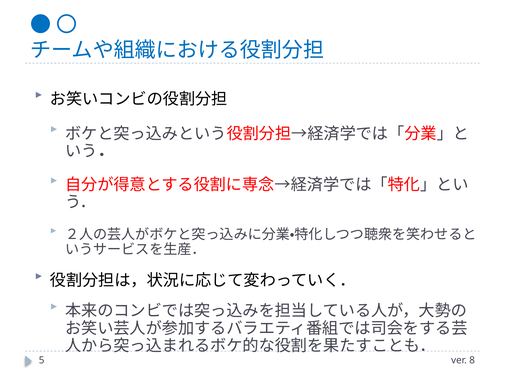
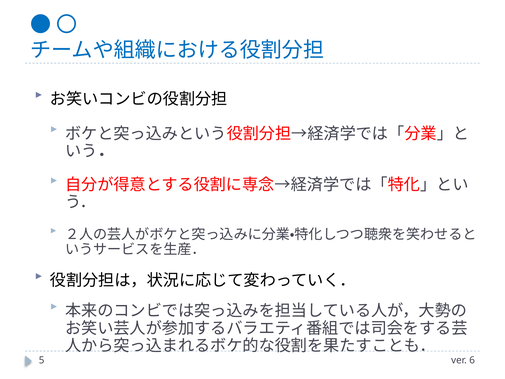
8: 8 -> 6
